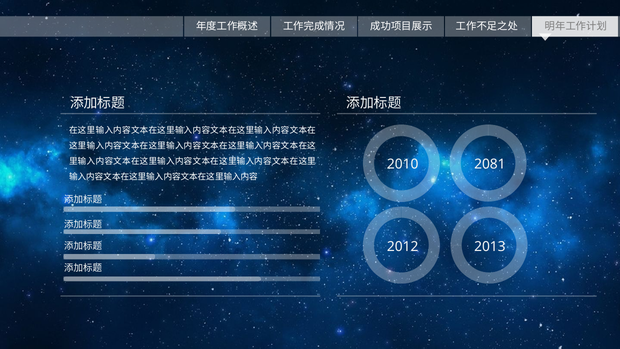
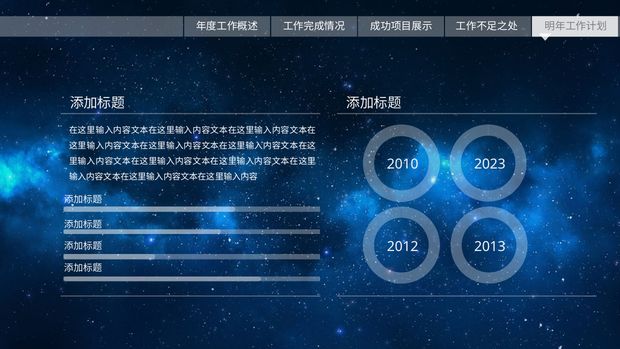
2081: 2081 -> 2023
